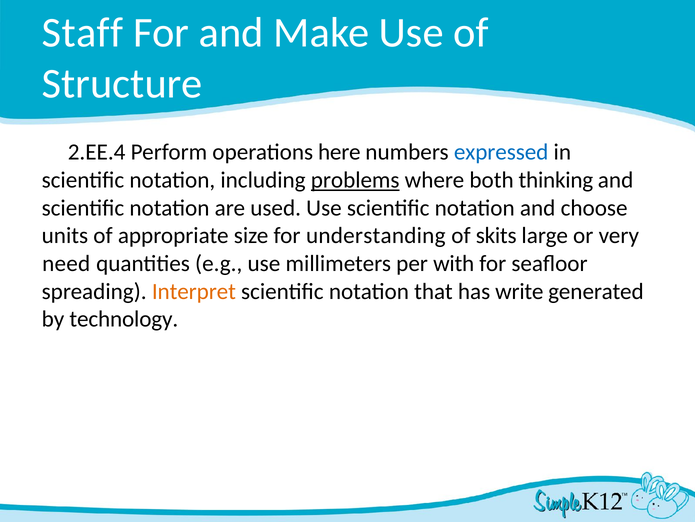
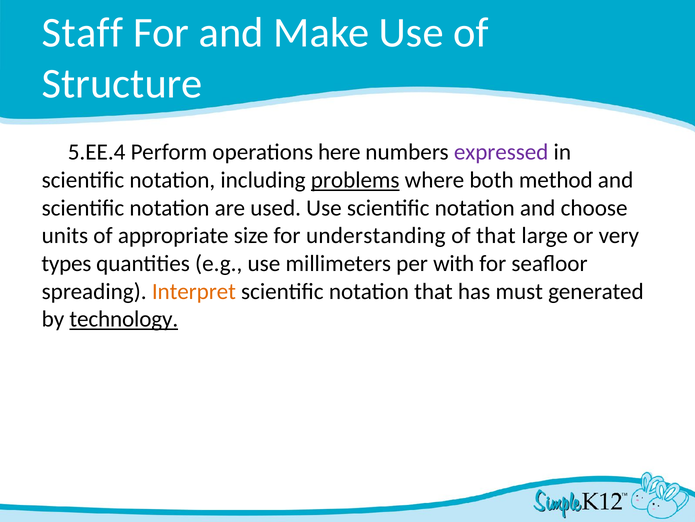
2.EE.4: 2.EE.4 -> 5.EE.4
expressed colour: blue -> purple
thinking: thinking -> method
of skits: skits -> that
need: need -> types
write: write -> must
technology underline: none -> present
